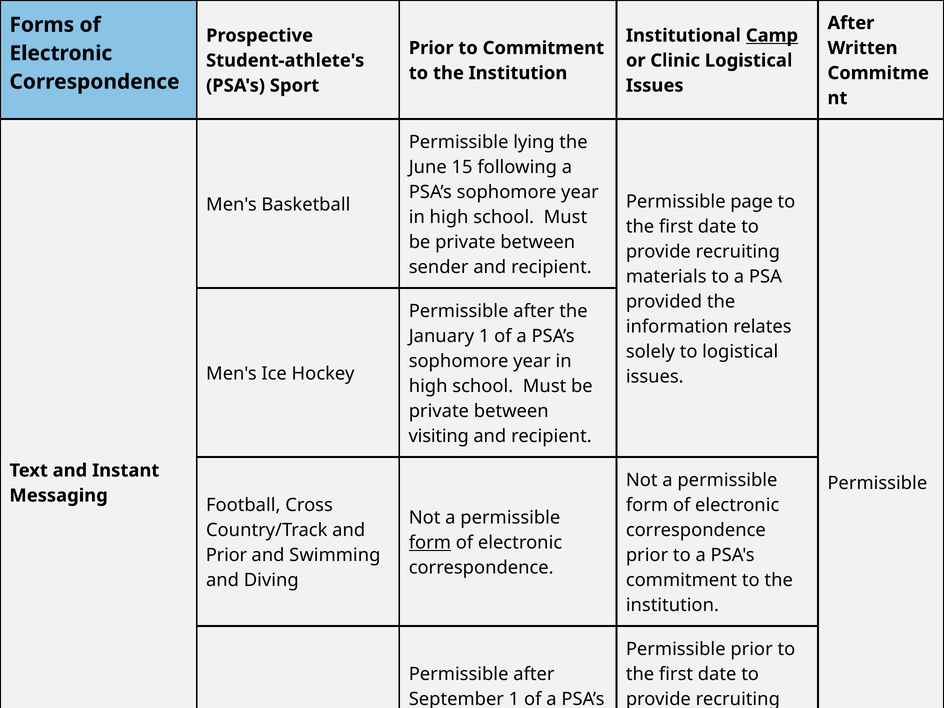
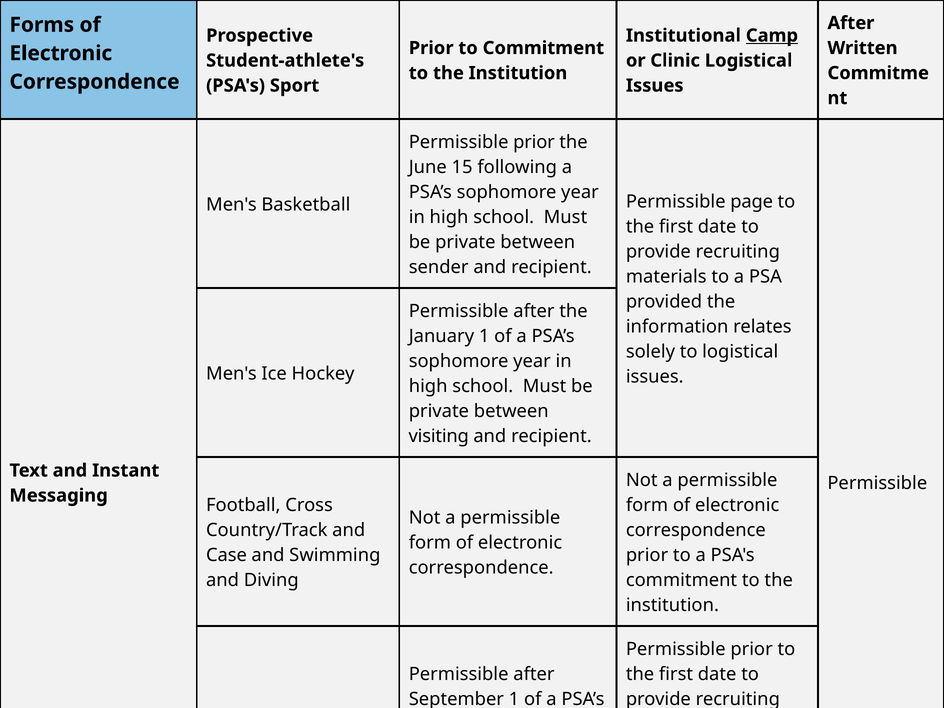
lying at (534, 142): lying -> prior
form at (430, 543) underline: present -> none
Prior at (227, 555): Prior -> Case
